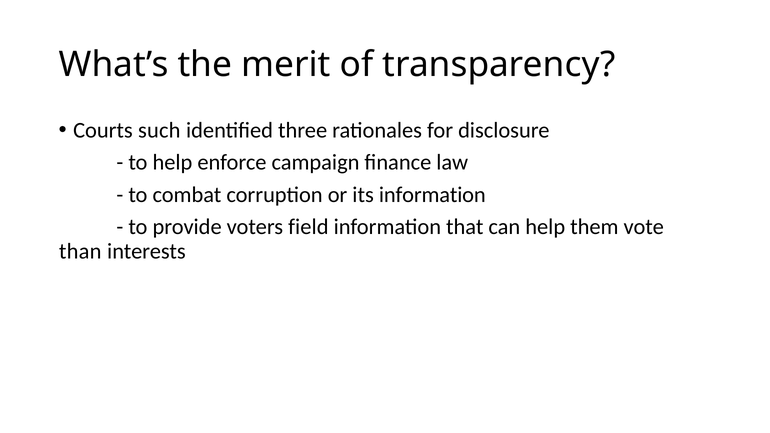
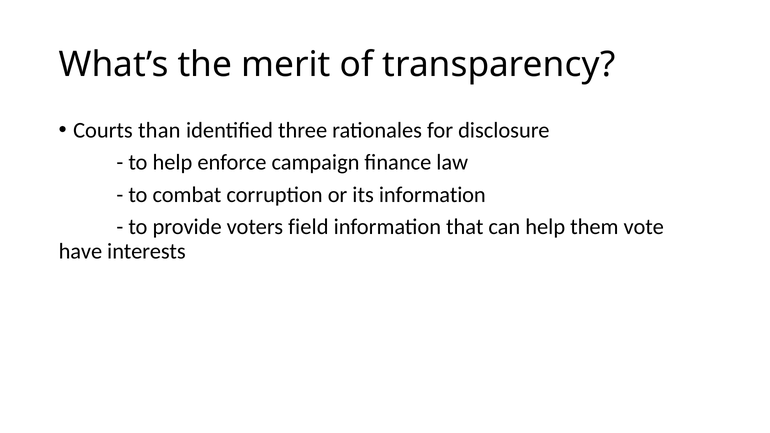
such: such -> than
than: than -> have
